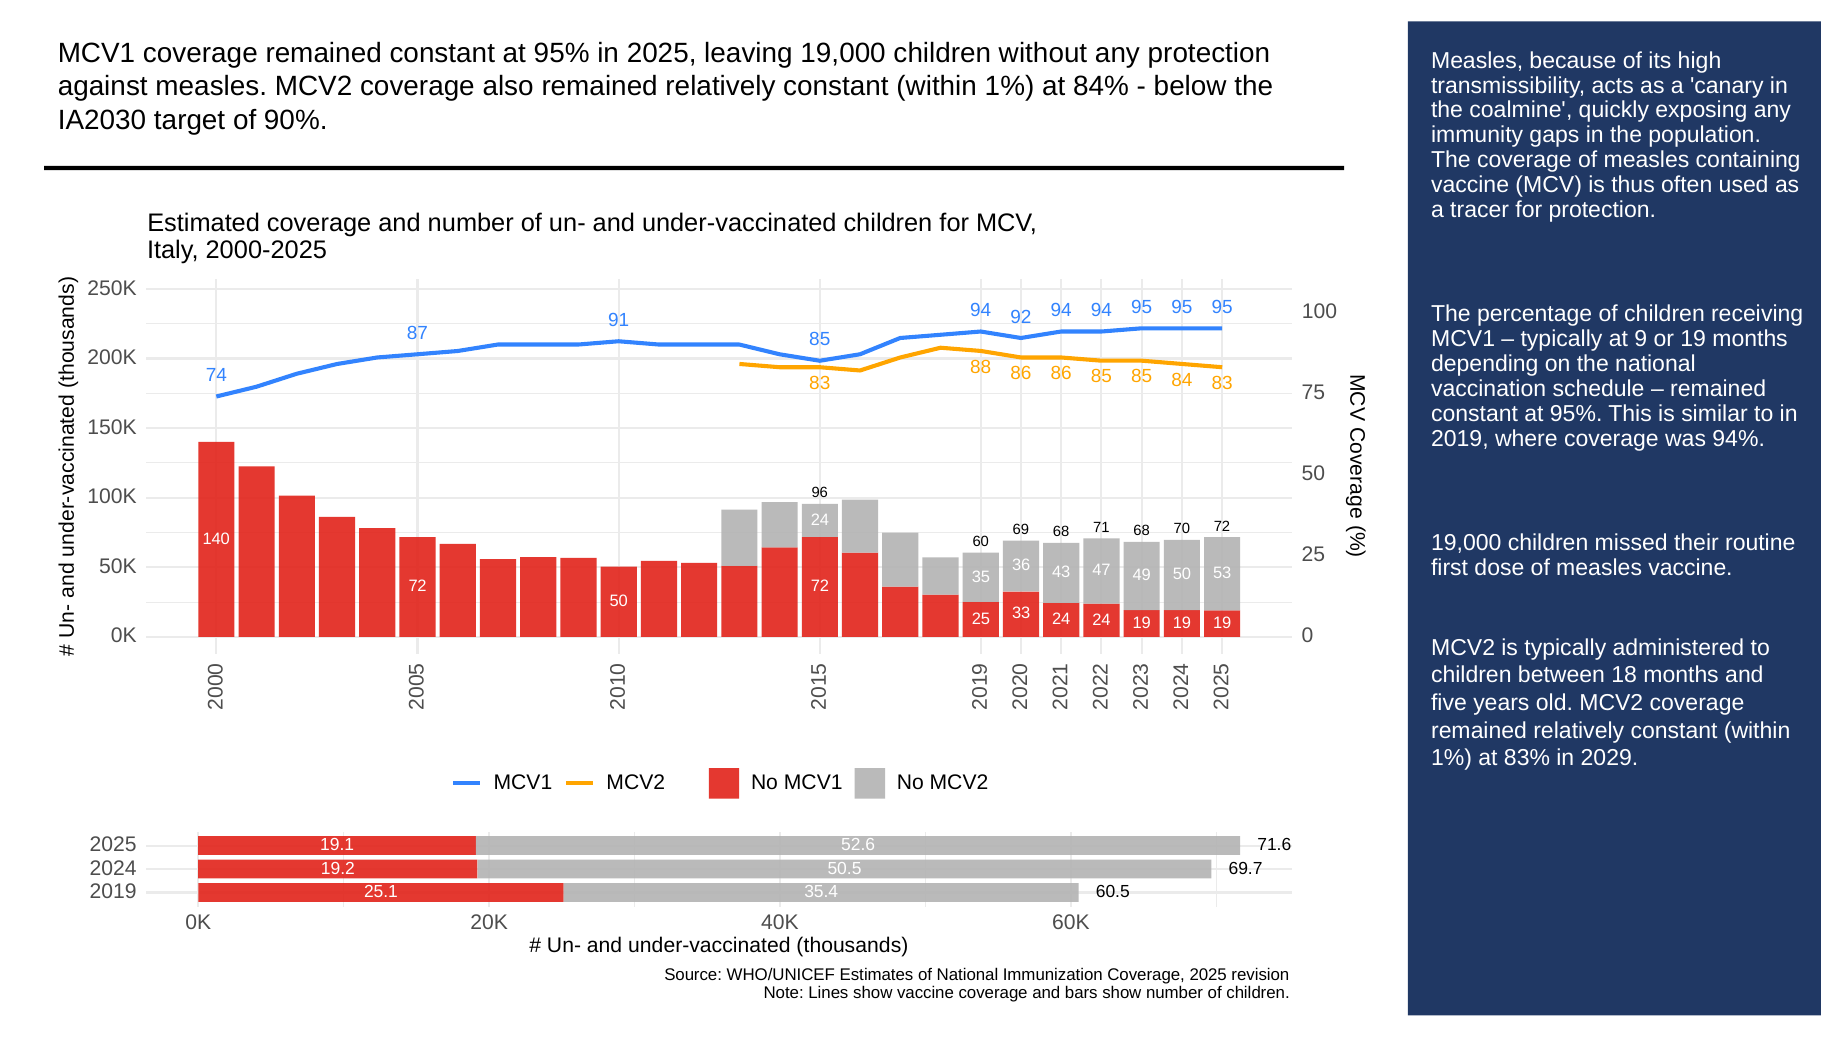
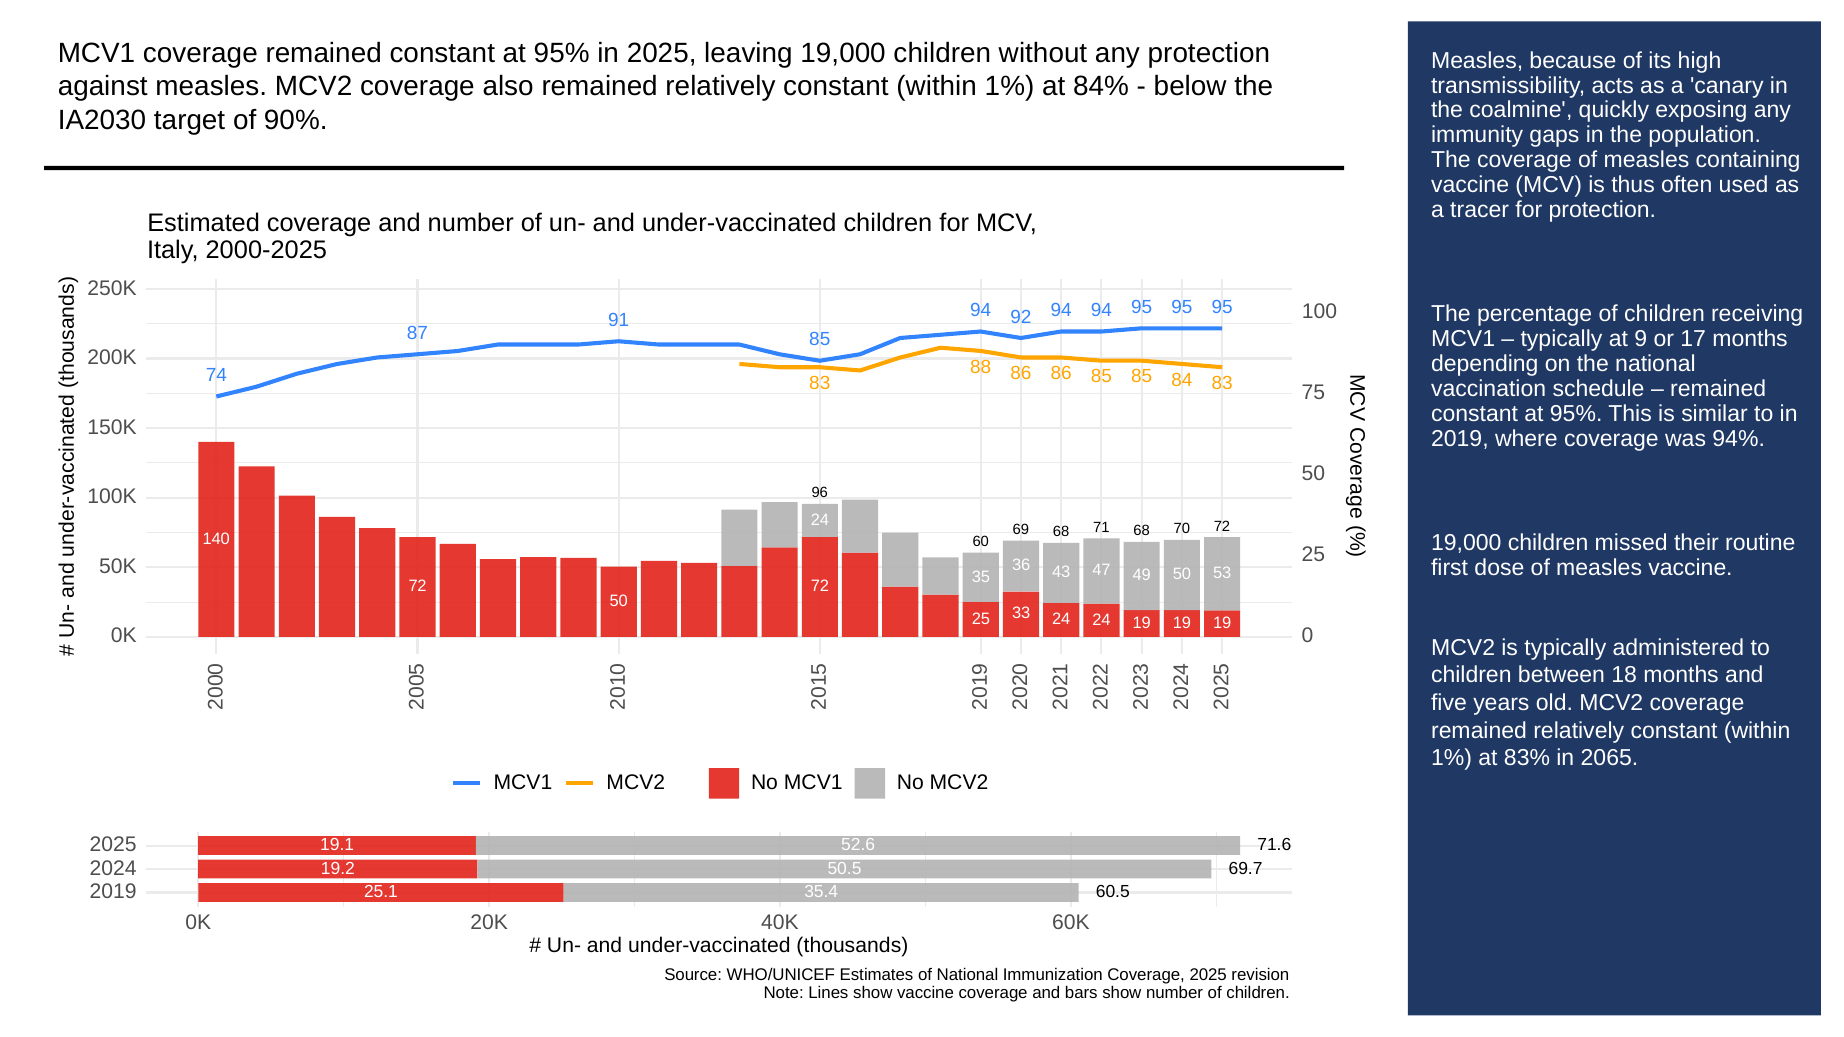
or 19: 19 -> 17
2029: 2029 -> 2065
